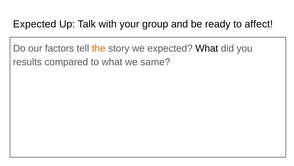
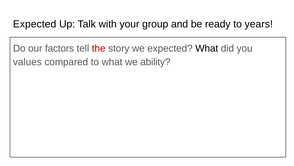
affect: affect -> years
the colour: orange -> red
results: results -> values
same: same -> ability
